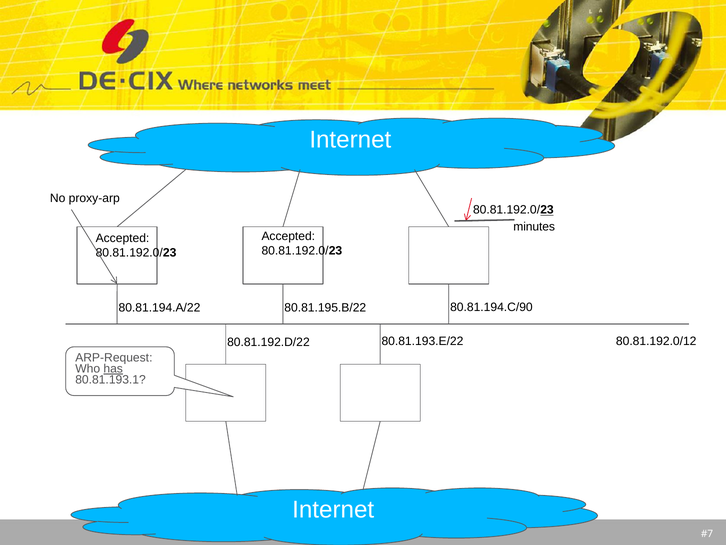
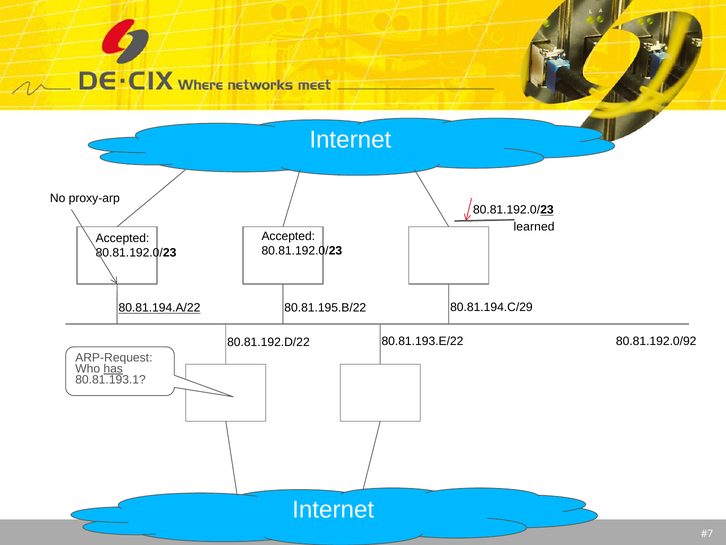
minutes: minutes -> learned
80.81.194.A/22 underline: none -> present
80.81.194.C/90: 80.81.194.C/90 -> 80.81.194.C/29
80.81.192.0/12: 80.81.192.0/12 -> 80.81.192.0/92
